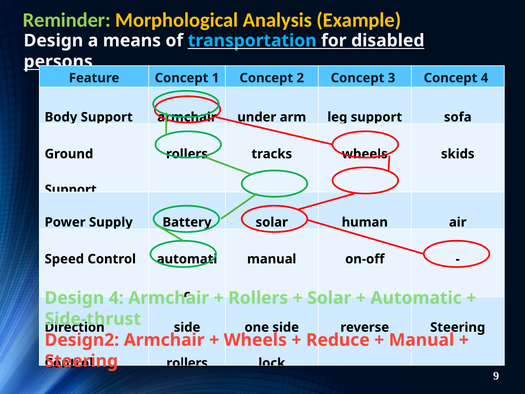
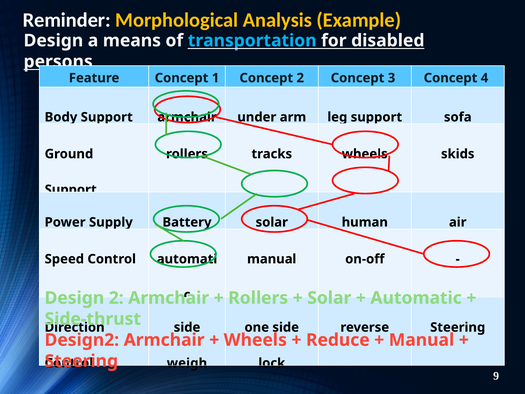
Reminder colour: light green -> white
Design 4: 4 -> 2
rollers at (187, 363): rollers -> weigh
